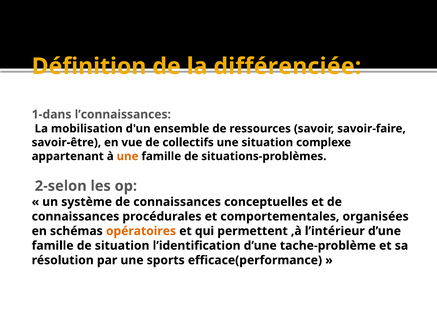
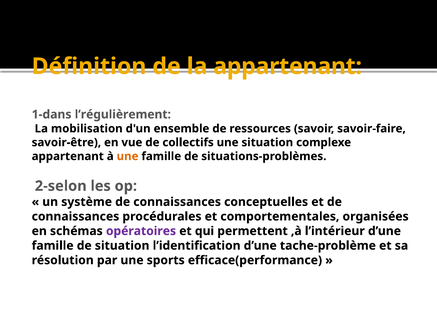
la différenciée: différenciée -> appartenant
l’connaissances: l’connaissances -> l’régulièrement
opératoires colour: orange -> purple
